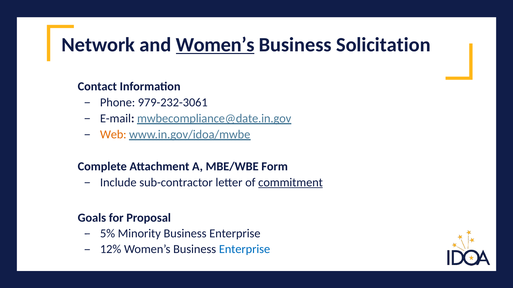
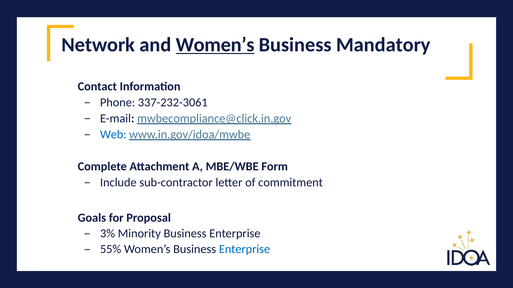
Solicitation: Solicitation -> Mandatory
979-232-3061: 979-232-3061 -> 337-232-3061
mwbecompliance@date.in.gov: mwbecompliance@date.in.gov -> mwbecompliance@click.in.gov
Web colour: orange -> blue
commitment underline: present -> none
5%: 5% -> 3%
12%: 12% -> 55%
